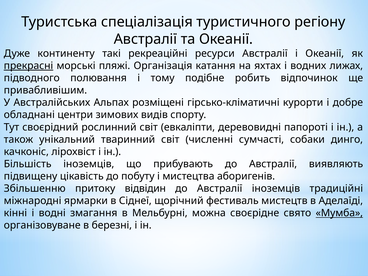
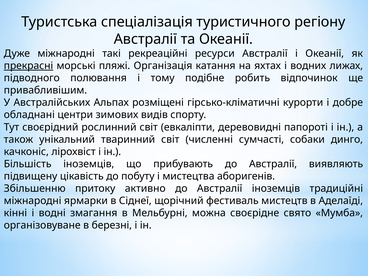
Дуже континенту: континенту -> міжнародні
відвідин: відвідин -> активно
Мумба underline: present -> none
